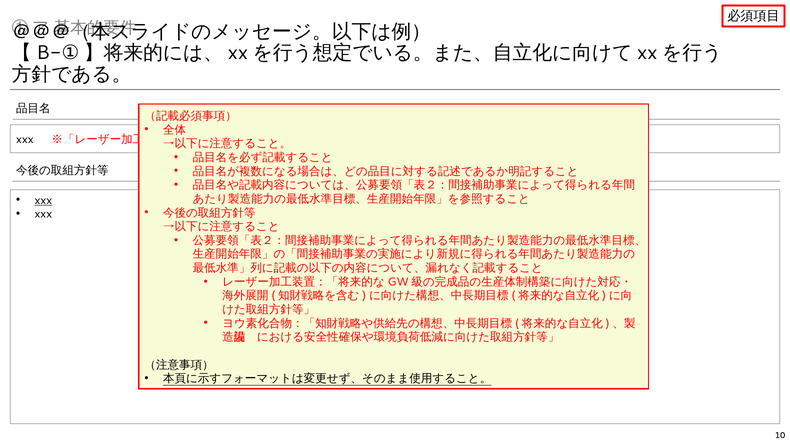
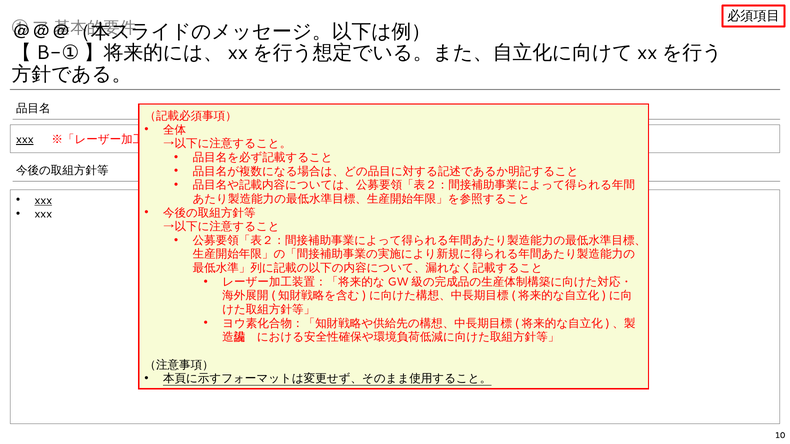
xxx at (25, 140) underline: none -> present
